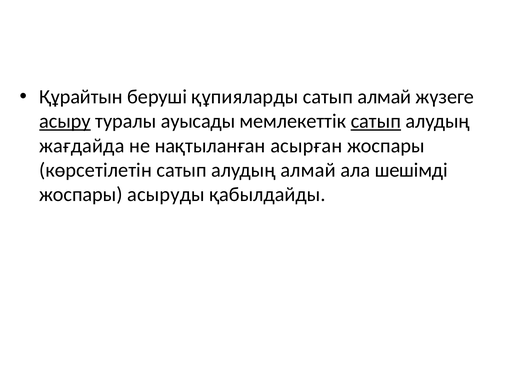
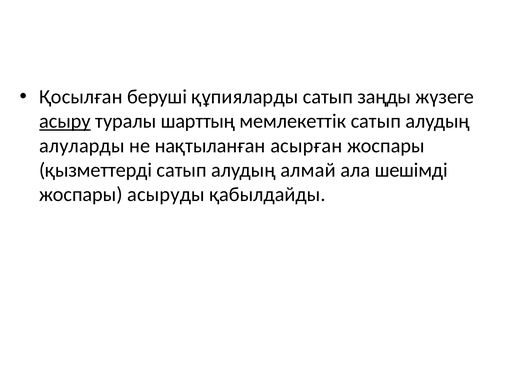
Құрайтын: Құрайтын -> Қосылған
сатып алмай: алмай -> заңды
ауысады: ауысады -> шарттың
сатып at (376, 121) underline: present -> none
жағдайда: жағдайда -> алуларды
көрсетілетін: көрсетілетін -> қызметтерді
